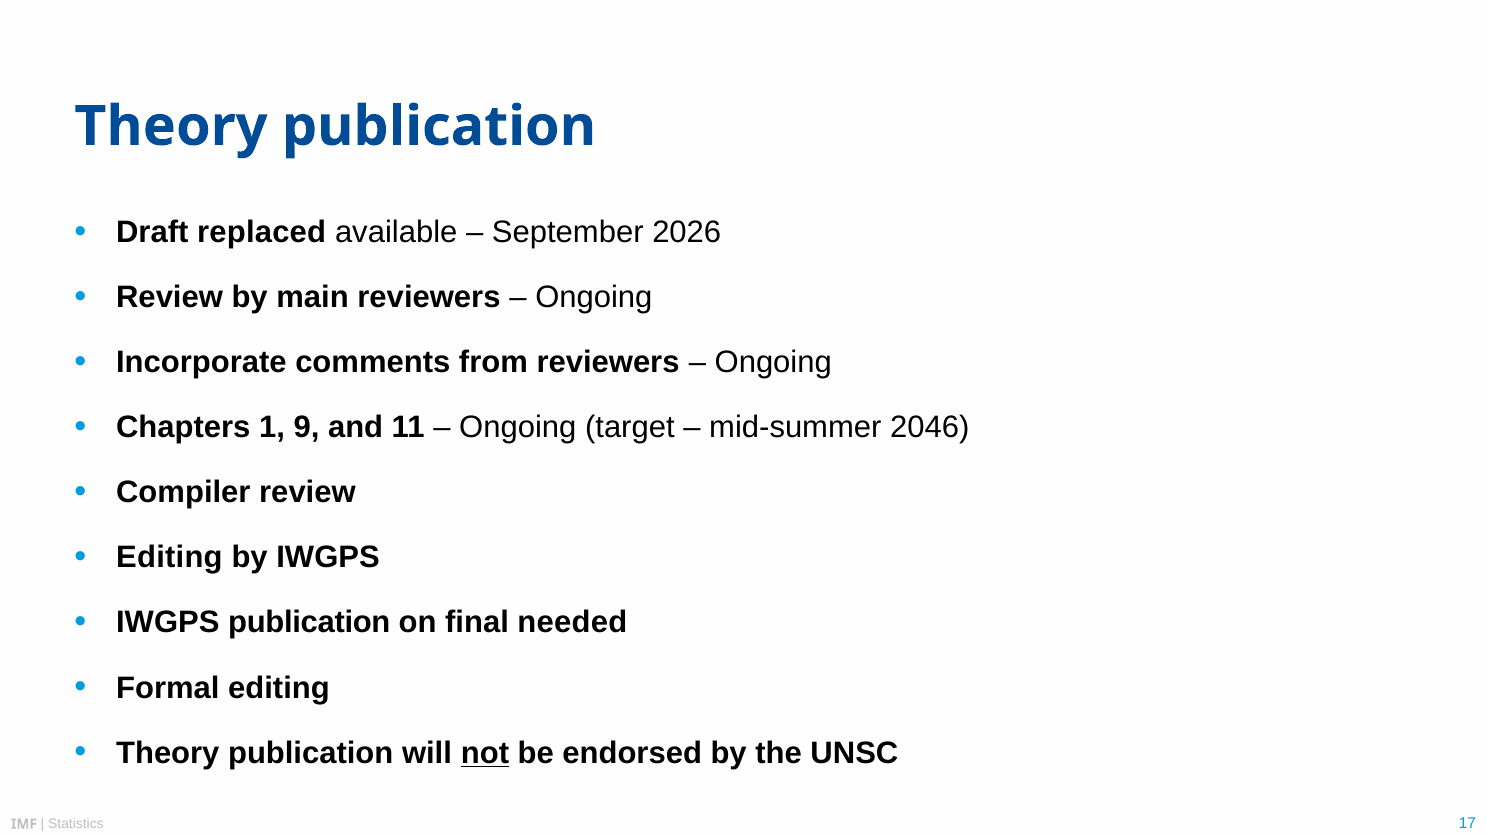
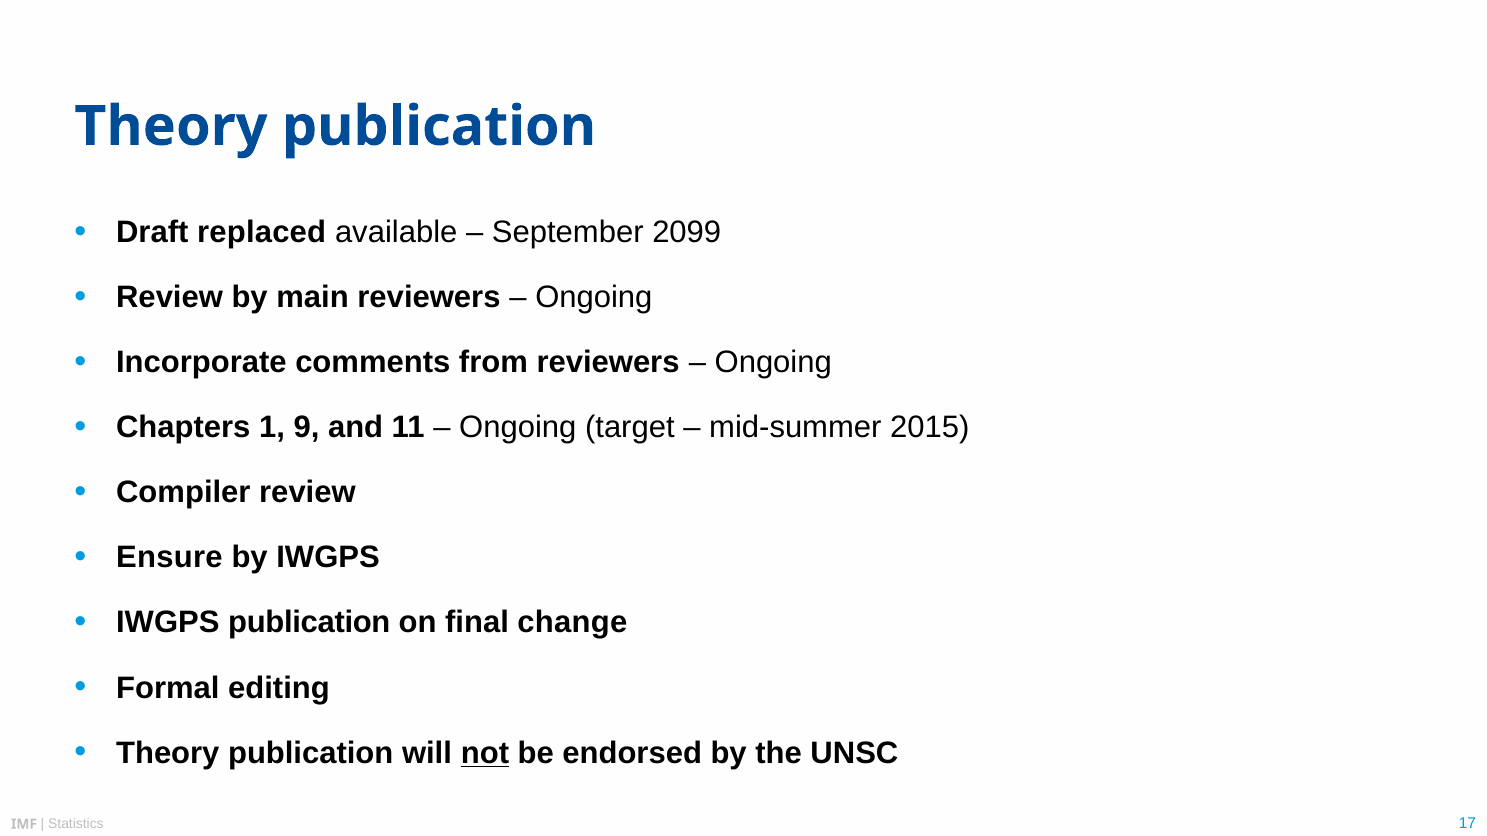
2026: 2026 -> 2099
2046: 2046 -> 2015
Editing at (169, 558): Editing -> Ensure
needed: needed -> change
